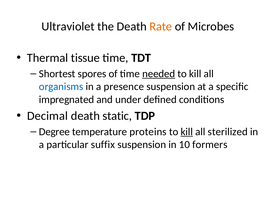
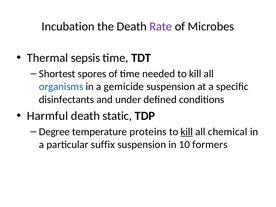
Ultraviolet: Ultraviolet -> Incubation
Rate colour: orange -> purple
tissue: tissue -> sepsis
needed underline: present -> none
presence: presence -> gemicide
impregnated: impregnated -> disinfectants
Decimal: Decimal -> Harmful
sterilized: sterilized -> chemical
